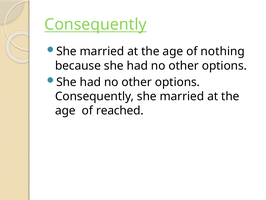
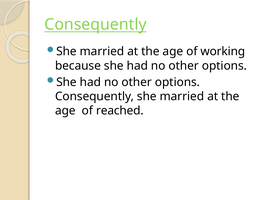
nothing: nothing -> working
